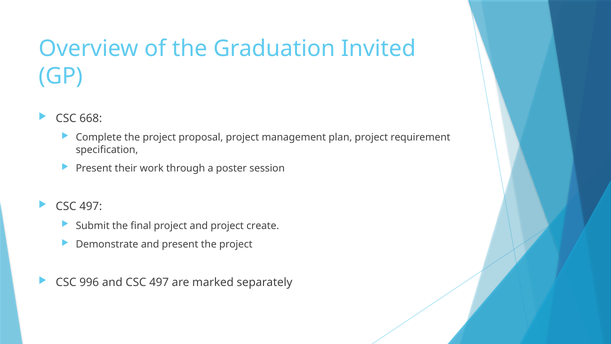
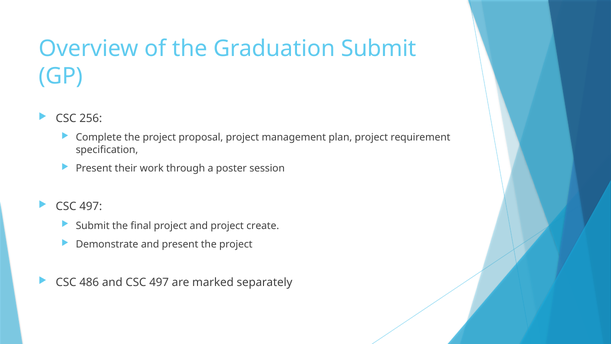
Graduation Invited: Invited -> Submit
668: 668 -> 256
996: 996 -> 486
